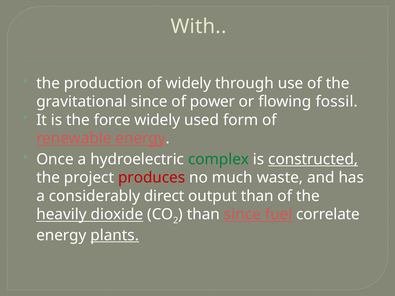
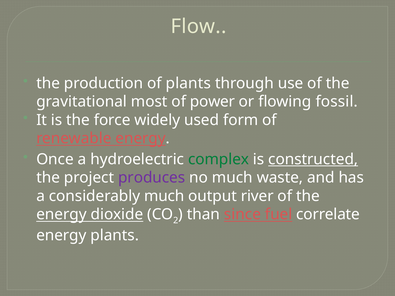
With: With -> Flow
of widely: widely -> plants
gravitational since: since -> most
produces colour: red -> purple
considerably direct: direct -> much
output than: than -> river
heavily at (61, 215): heavily -> energy
plants at (115, 235) underline: present -> none
